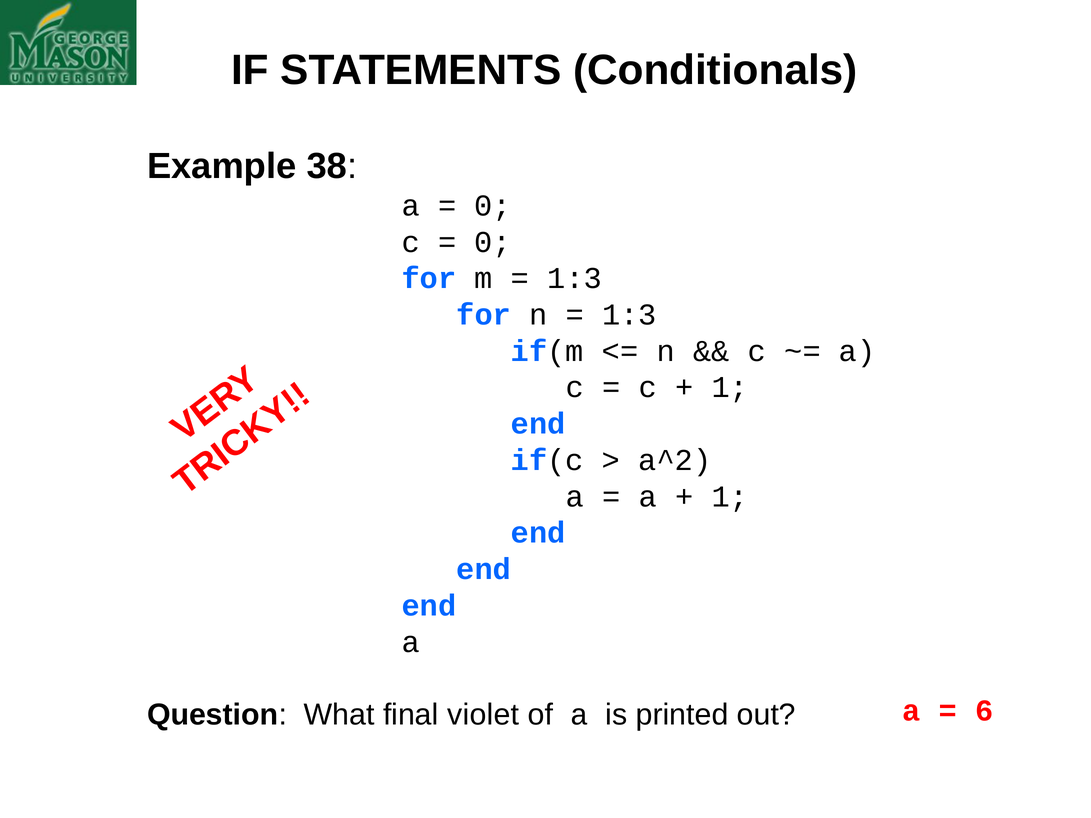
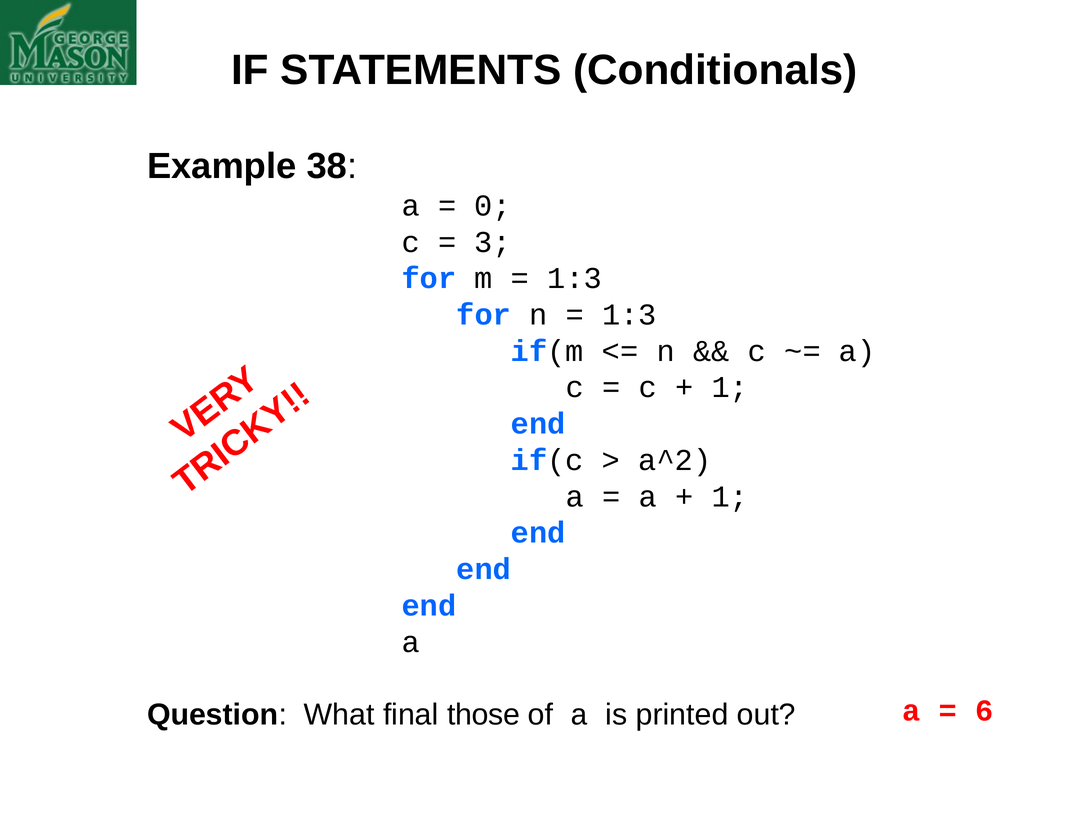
0 at (493, 242): 0 -> 3
violet: violet -> those
